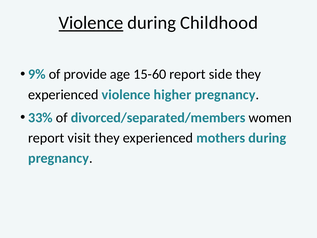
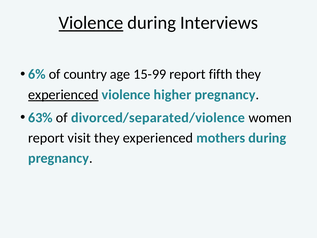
Childhood: Childhood -> Interviews
9%: 9% -> 6%
provide: provide -> country
15-60: 15-60 -> 15-99
side: side -> fifth
experienced at (63, 95) underline: none -> present
33%: 33% -> 63%
divorced/separated/members: divorced/separated/members -> divorced/separated/violence
